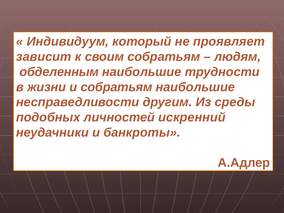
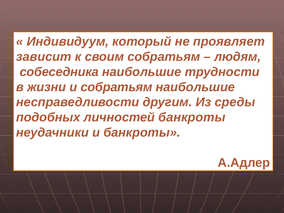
обделенным: обделенным -> собеседника
личностей искренний: искренний -> банкроты
